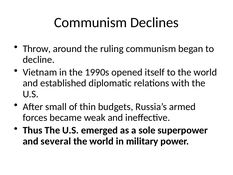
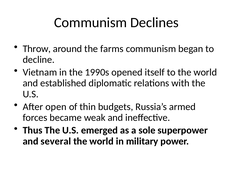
ruling: ruling -> farms
small: small -> open
